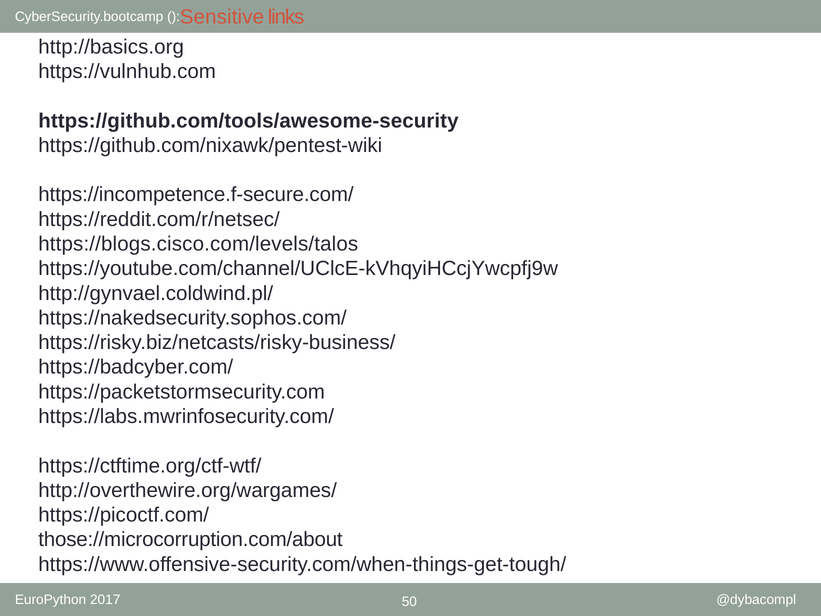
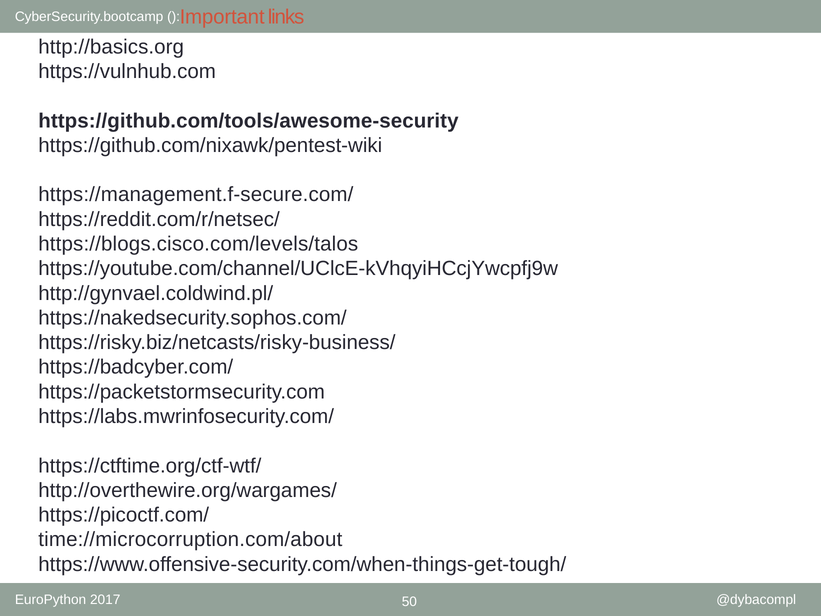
Sensitive: Sensitive -> Important
https://incompetence.f-secure.com/: https://incompetence.f-secure.com/ -> https://management.f-secure.com/
those://microcorruption.com/about: those://microcorruption.com/about -> time://microcorruption.com/about
